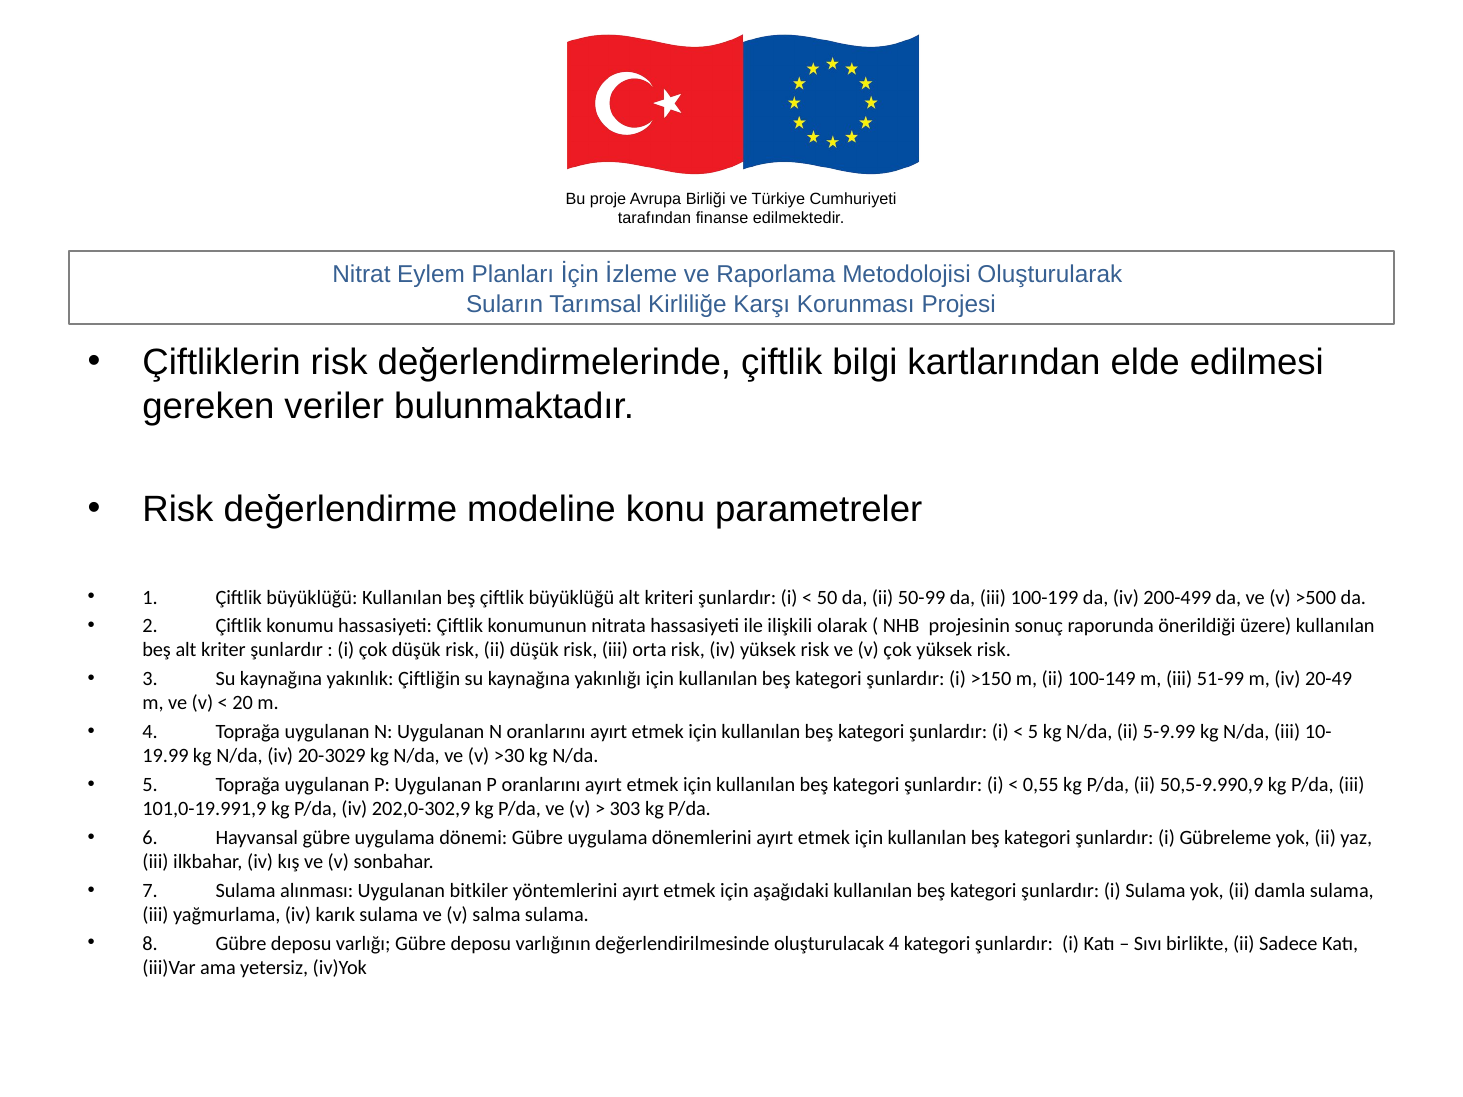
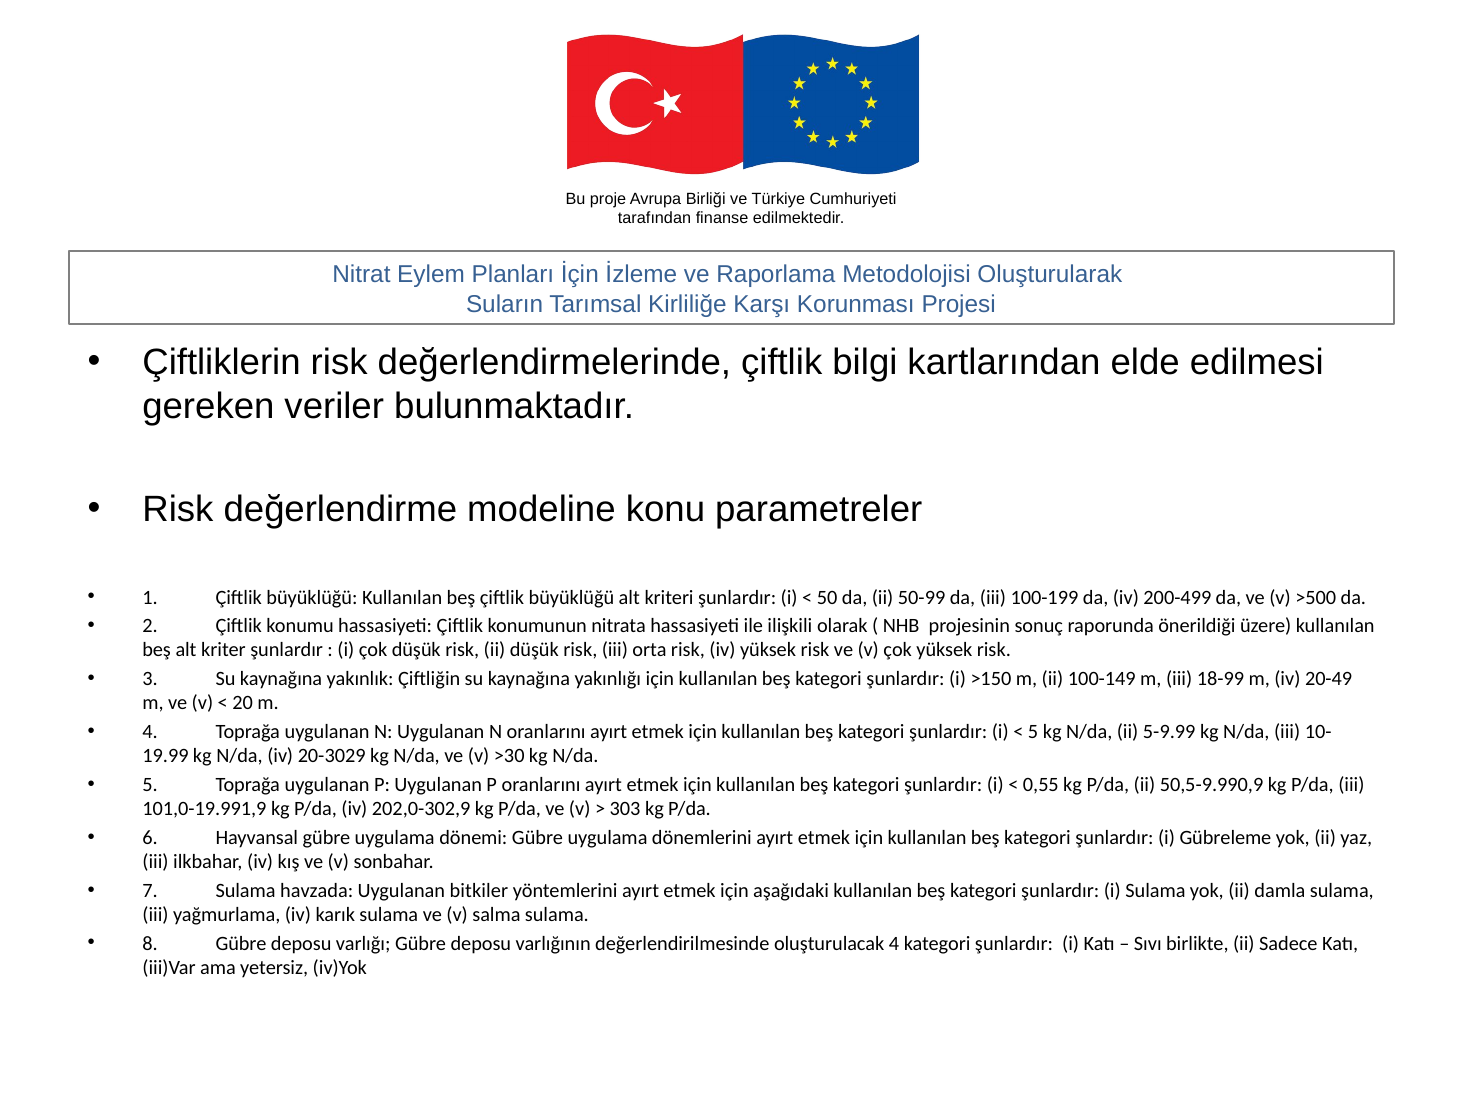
51-99: 51-99 -> 18-99
alınması: alınması -> havzada
